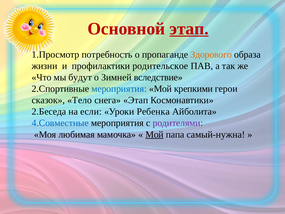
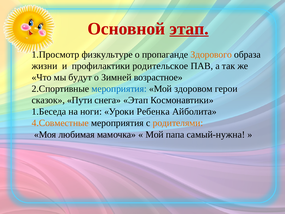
потребность: потребность -> физкультуре
вследствие: вследствие -> возрастное
крепкими: крепкими -> здоровом
Тело: Тело -> Пути
2.Беседа: 2.Беседа -> 1.Беседа
если: если -> ноги
4.Совместные colour: blue -> orange
родителями colour: purple -> orange
Мой at (154, 134) underline: present -> none
